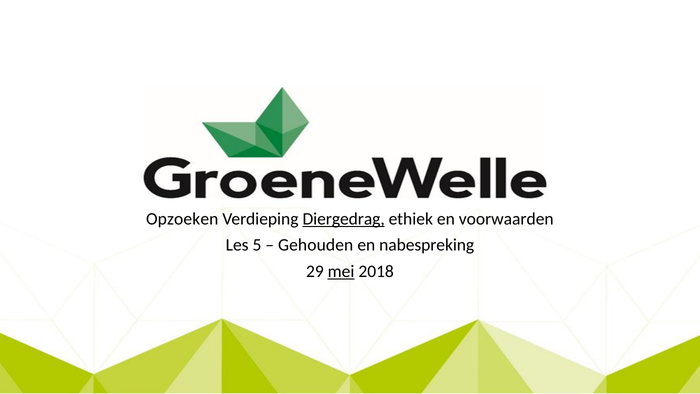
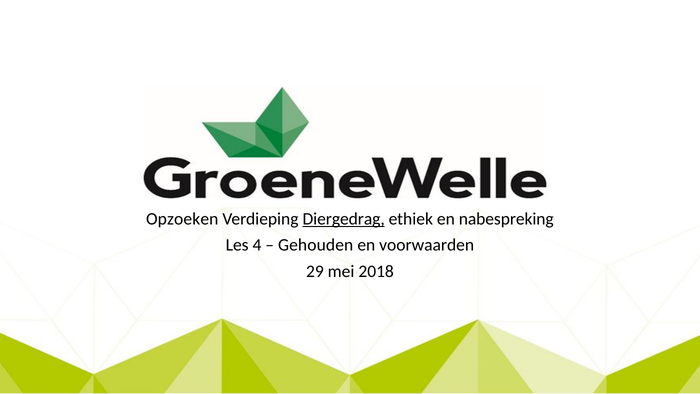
voorwaarden: voorwaarden -> nabespreking
5: 5 -> 4
nabespreking: nabespreking -> voorwaarden
mei underline: present -> none
